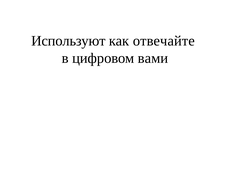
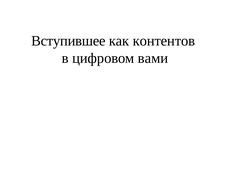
Используют: Используют -> Вступившее
отвечайте: отвечайте -> контентов
